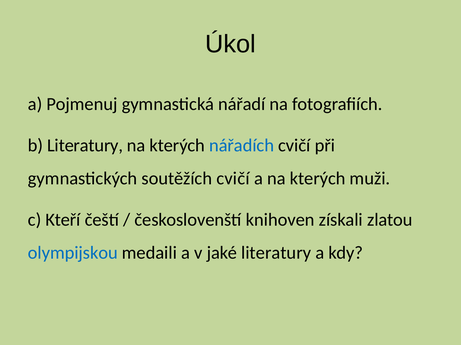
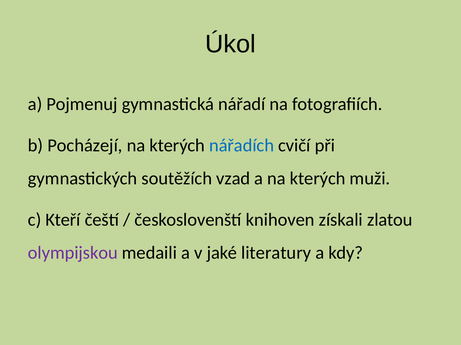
b Literatury: Literatury -> Pocházejí
soutěžích cvičí: cvičí -> vzad
olympijskou colour: blue -> purple
